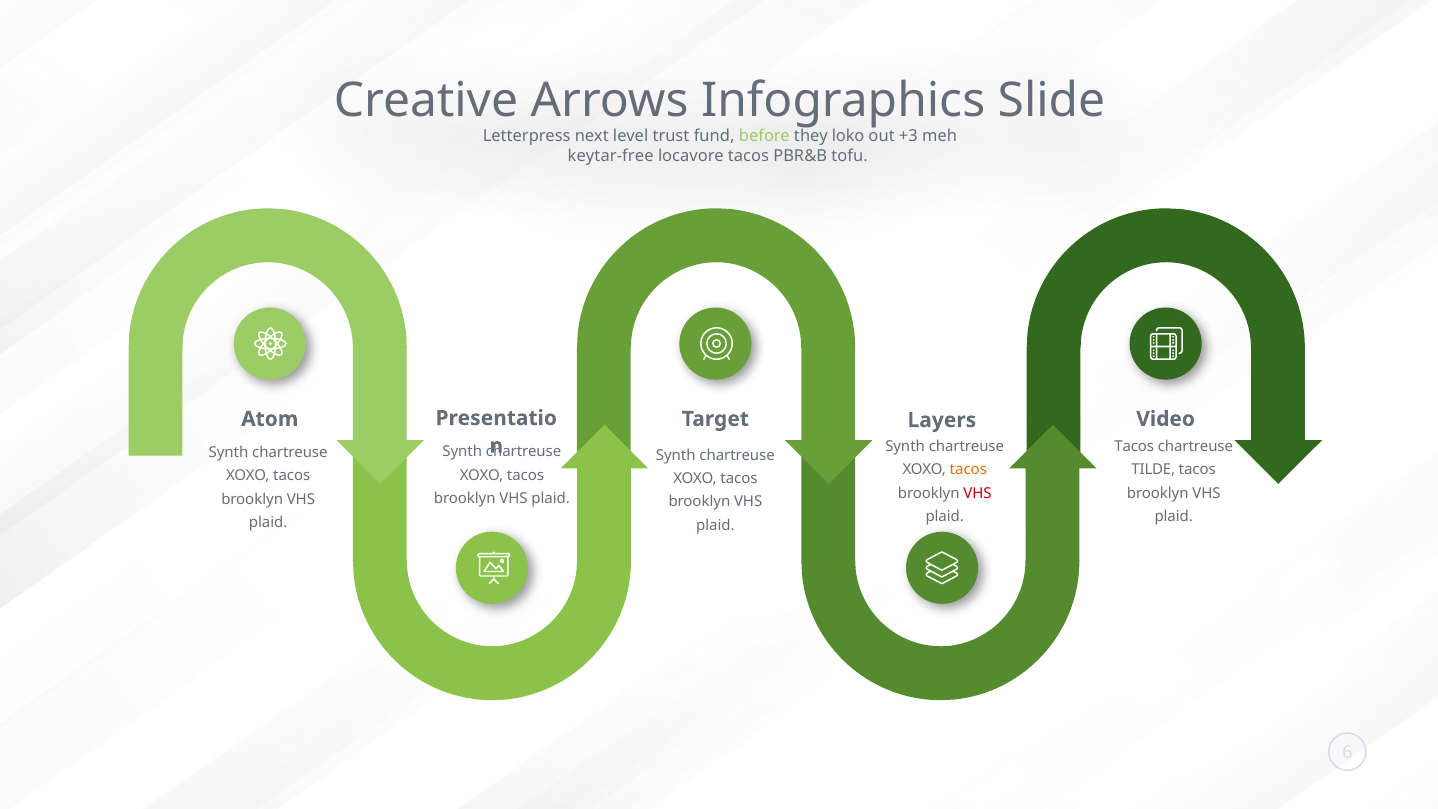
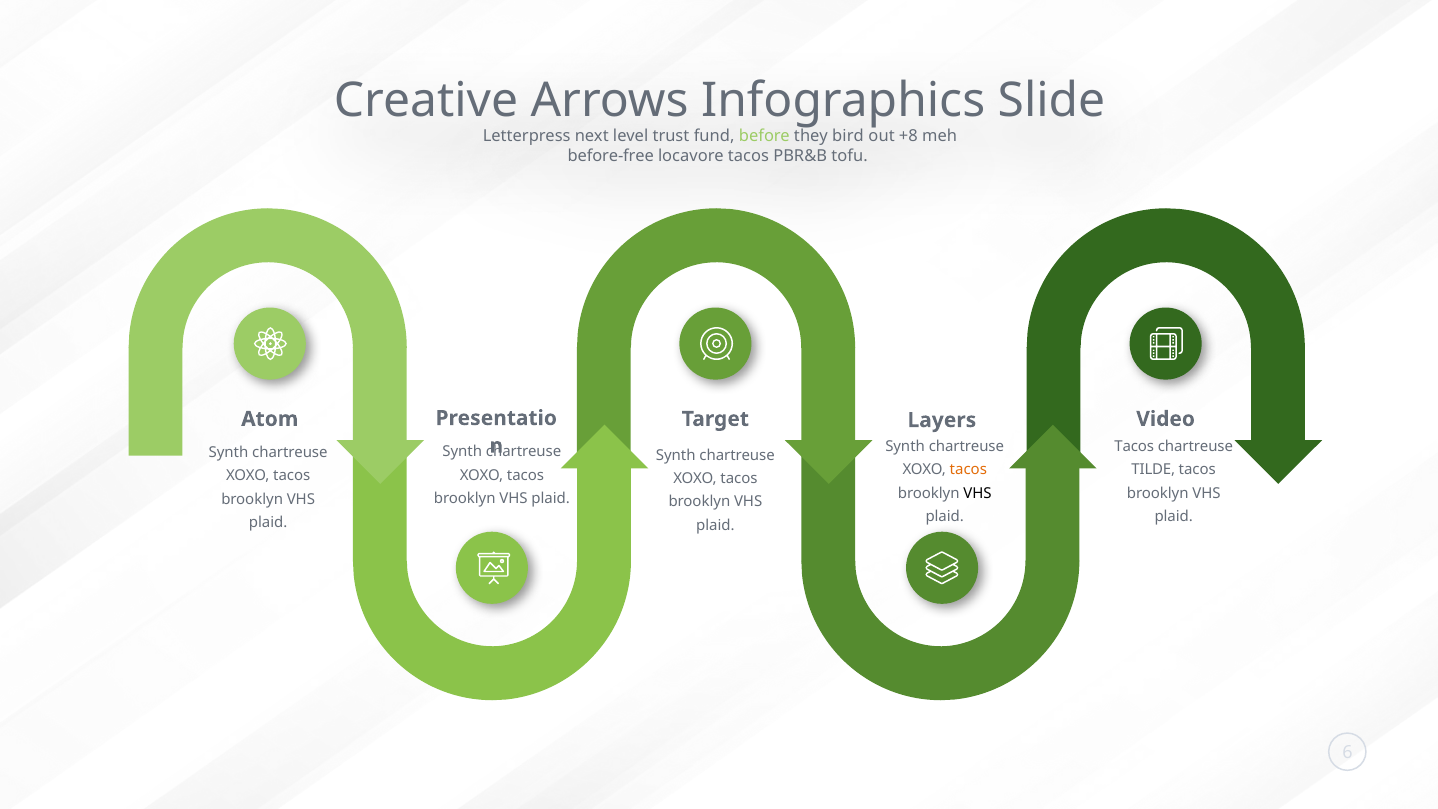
loko: loko -> bird
+3: +3 -> +8
keytar-free: keytar-free -> before-free
VHS at (978, 493) colour: red -> black
